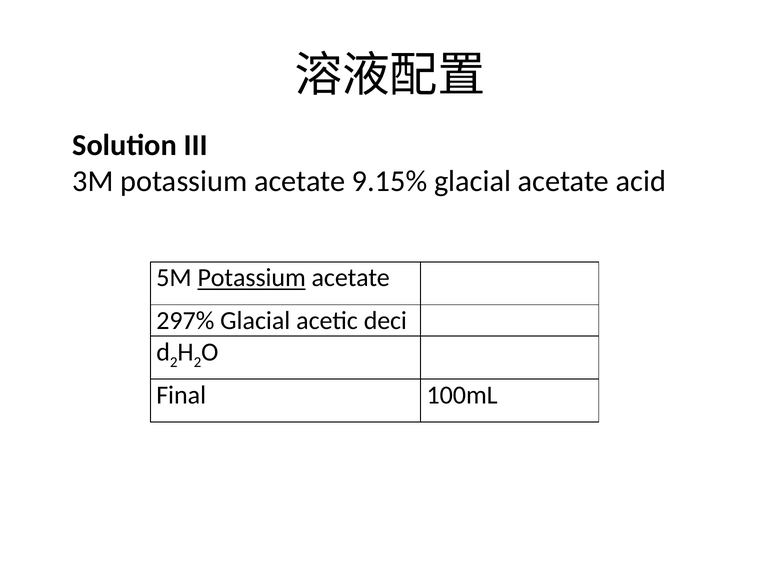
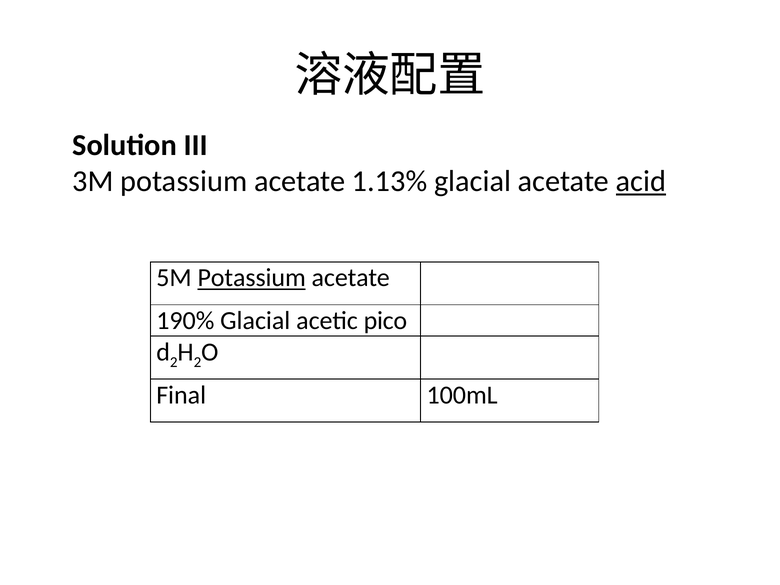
9.15%: 9.15% -> 1.13%
acid underline: none -> present
297%: 297% -> 190%
deci: deci -> pico
